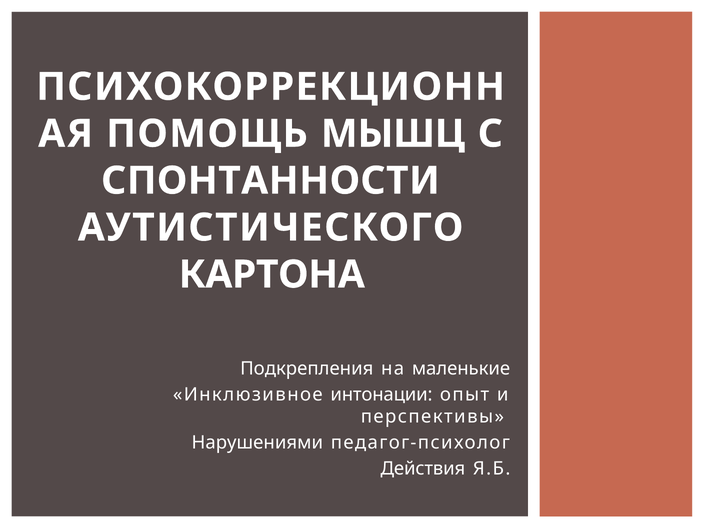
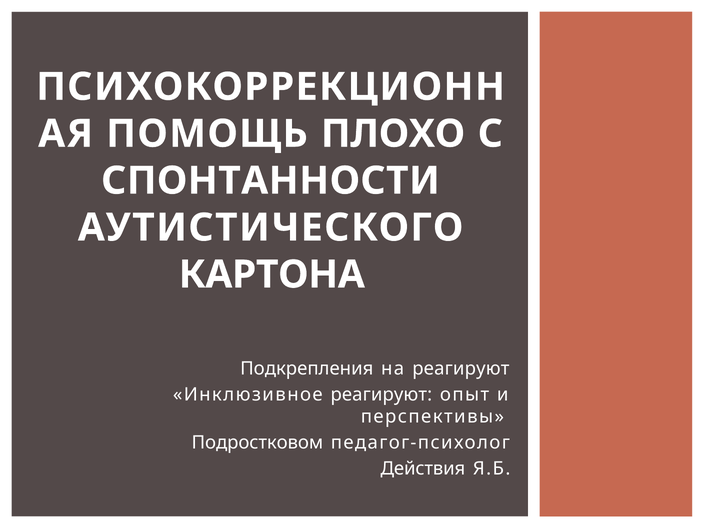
МЫШЦ: МЫШЦ -> ПЛОХО
на маленькие: маленькие -> реагируют
Инклюзивное интонации: интонации -> реагируют
Нарушениями: Нарушениями -> Подростковом
